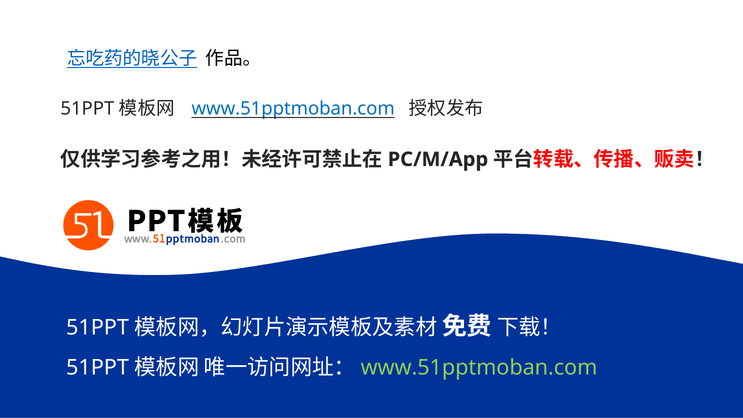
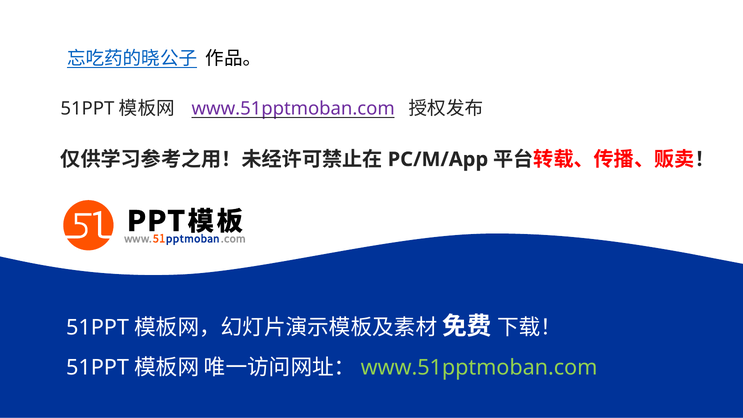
www.51pptmoban.com at (293, 109) colour: blue -> purple
